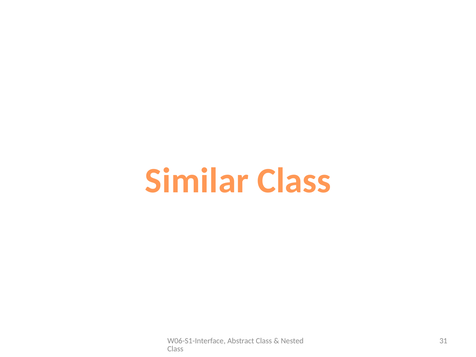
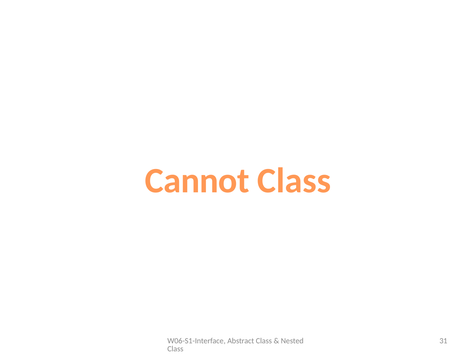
Similar: Similar -> Cannot
